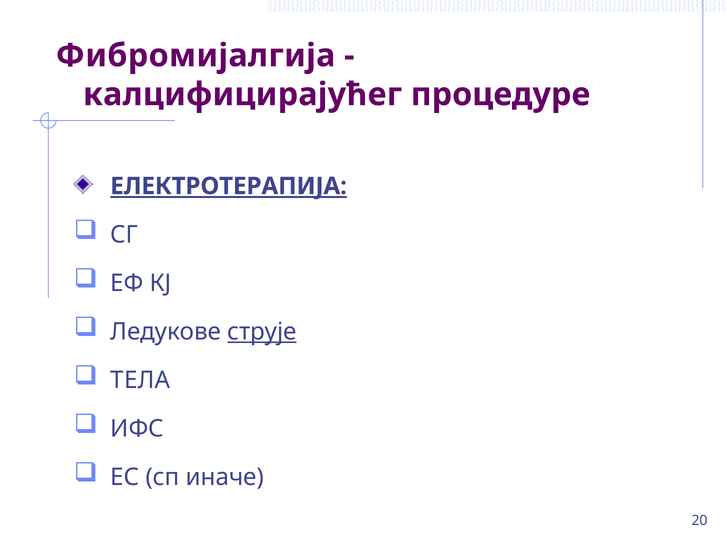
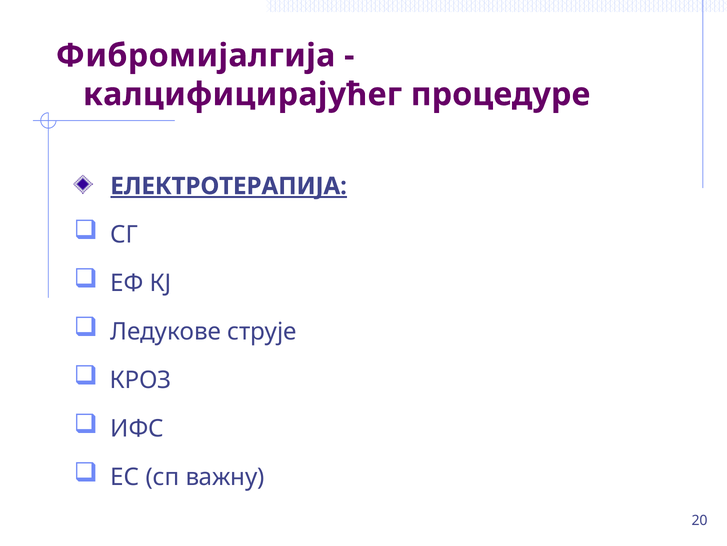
струје underline: present -> none
ТЕЛА: ТЕЛА -> КРОЗ
иначе: иначе -> важну
